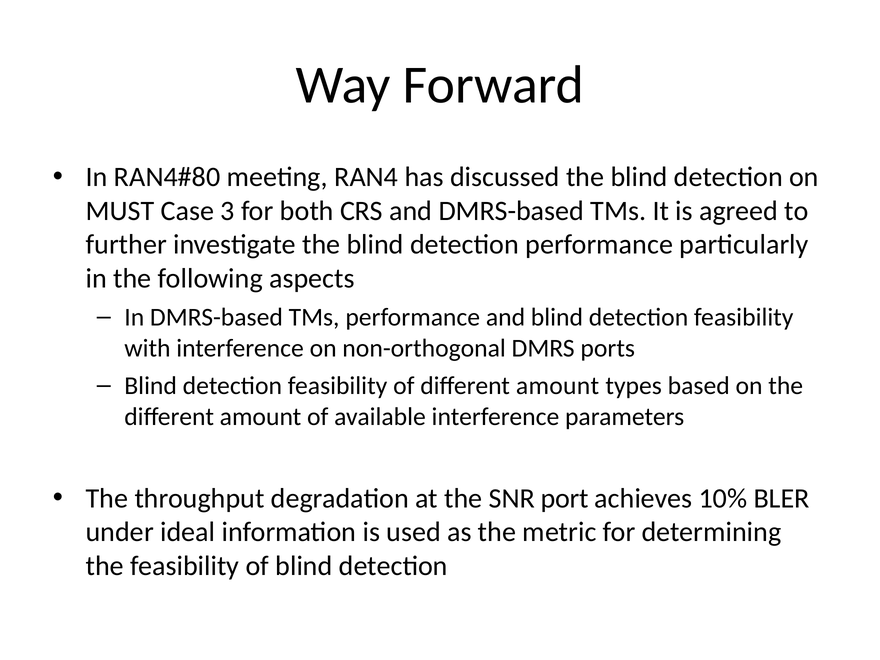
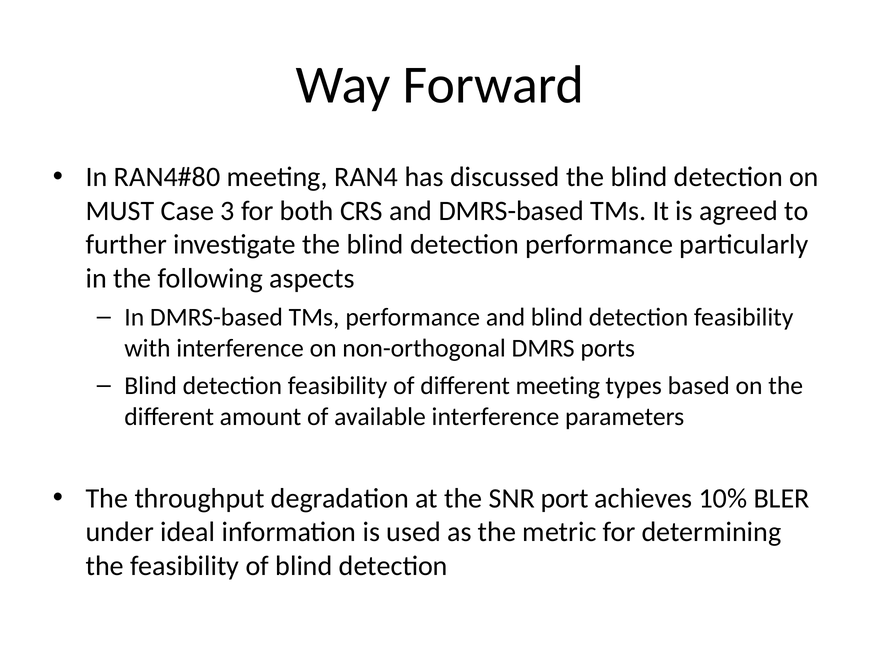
of different amount: amount -> meeting
